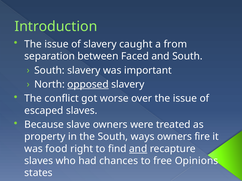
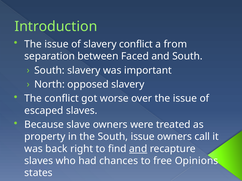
slavery caught: caught -> conflict
opposed underline: present -> none
South ways: ways -> issue
fire: fire -> call
food: food -> back
